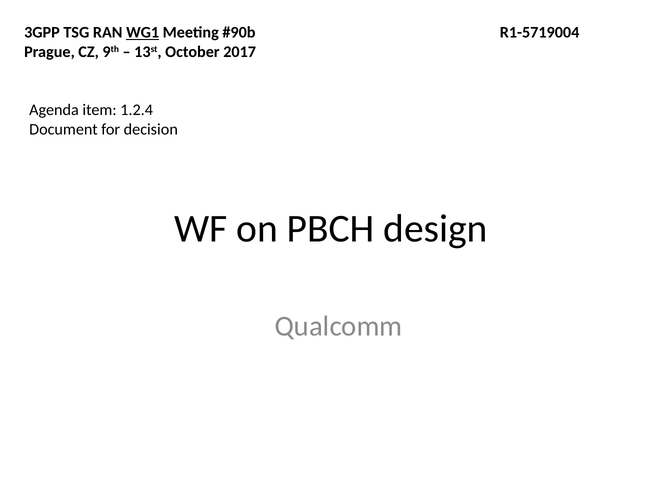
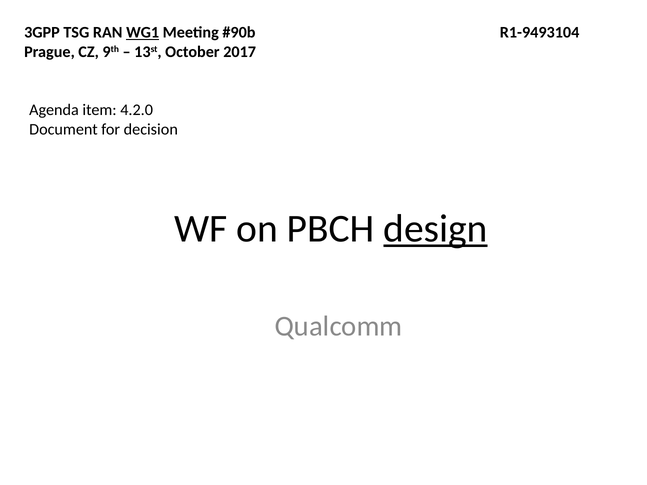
R1-5719004: R1-5719004 -> R1-9493104
1.2.4: 1.2.4 -> 4.2.0
design underline: none -> present
